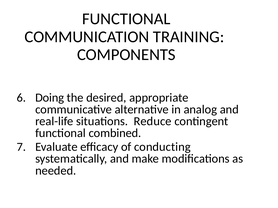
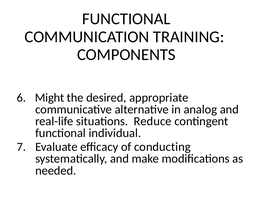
Doing: Doing -> Might
combined: combined -> individual
